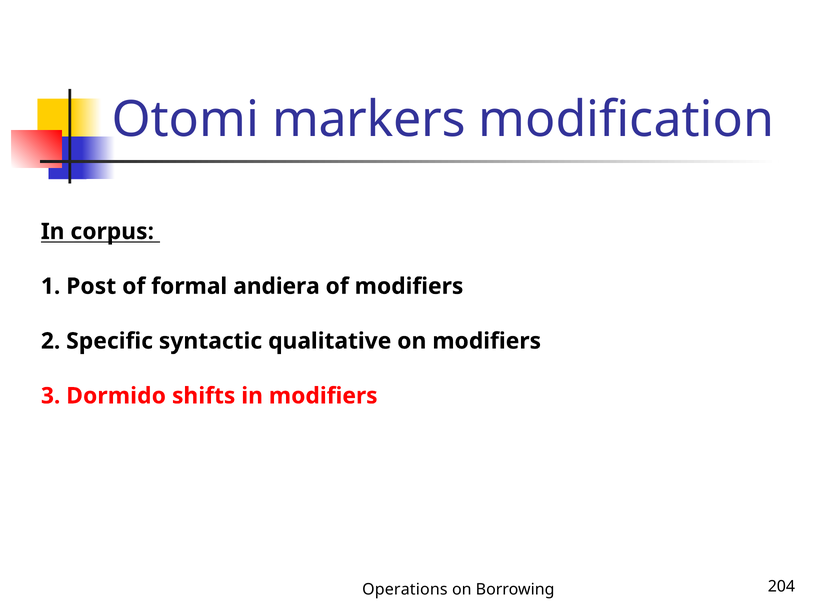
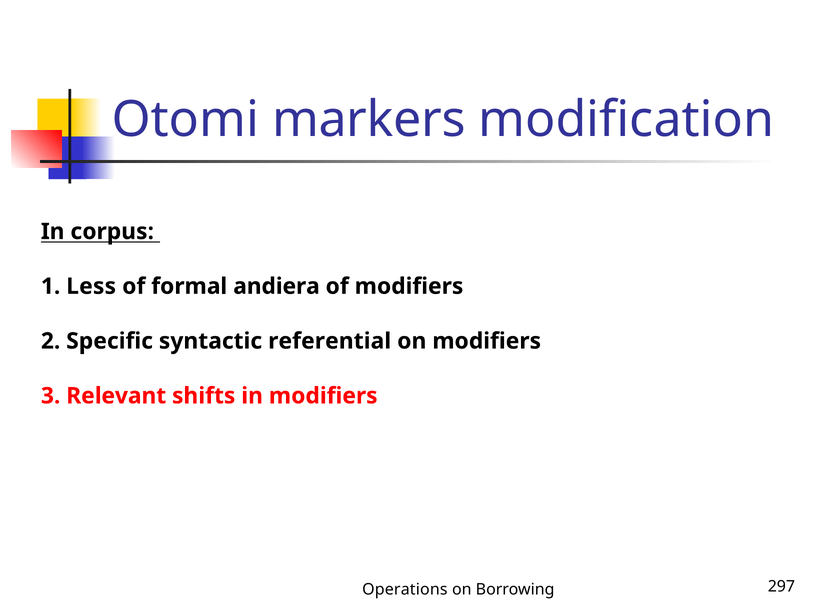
Post: Post -> Less
qualitative: qualitative -> referential
Dormido: Dormido -> Relevant
204: 204 -> 297
